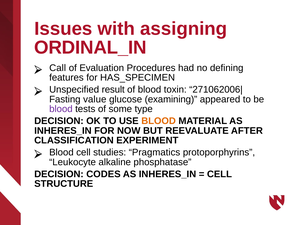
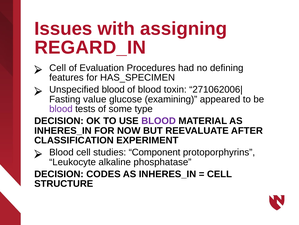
ORDINAL_IN: ORDINAL_IN -> REGARD_IN
Call at (58, 68): Call -> Cell
Unspecified result: result -> blood
BLOOD at (159, 121) colour: orange -> purple
Pragmatics: Pragmatics -> Component
